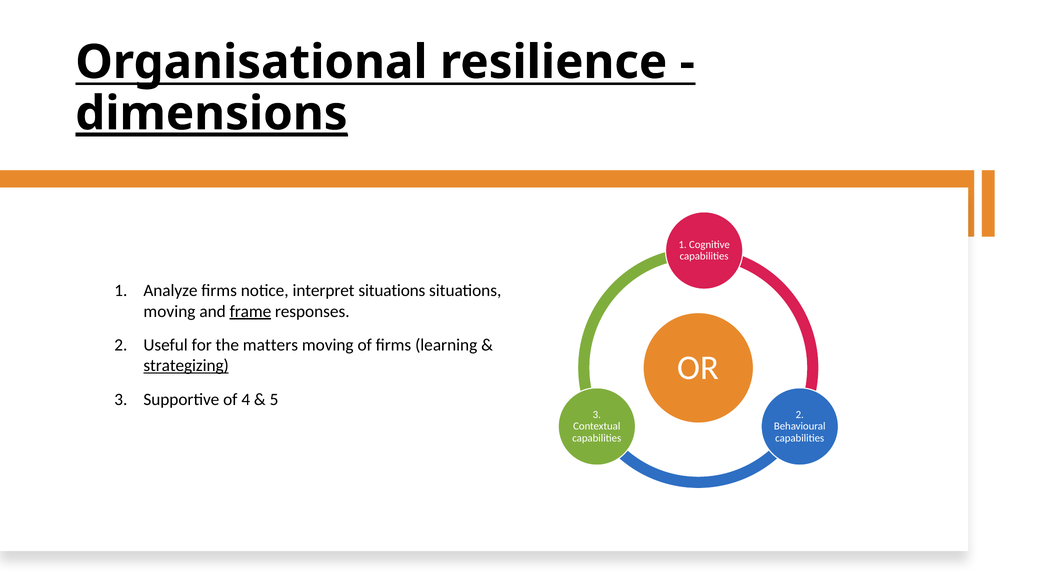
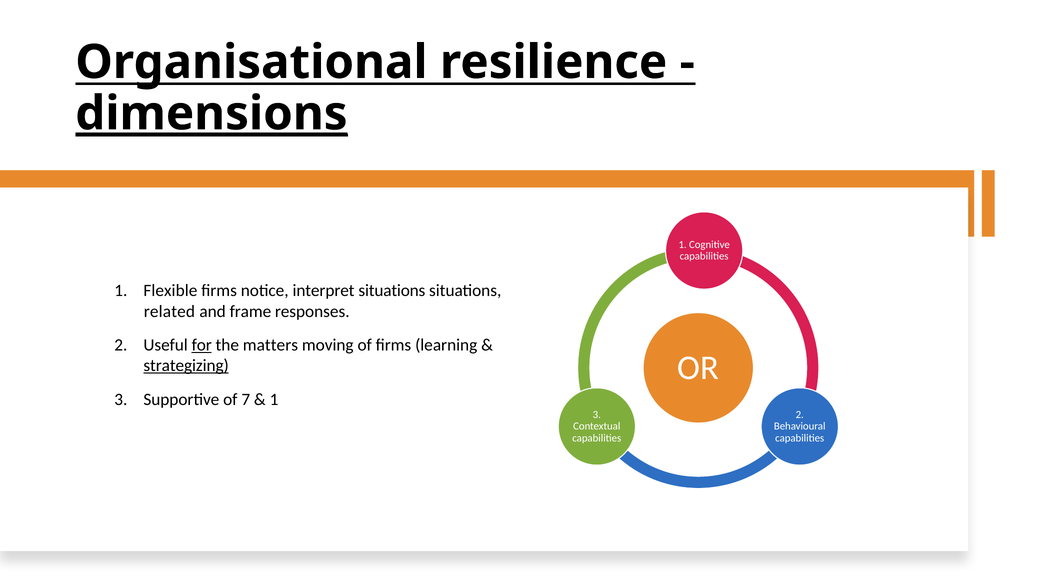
Analyze: Analyze -> Flexible
moving at (169, 311): moving -> related
frame underline: present -> none
for underline: none -> present
4: 4 -> 7
5 at (274, 399): 5 -> 1
